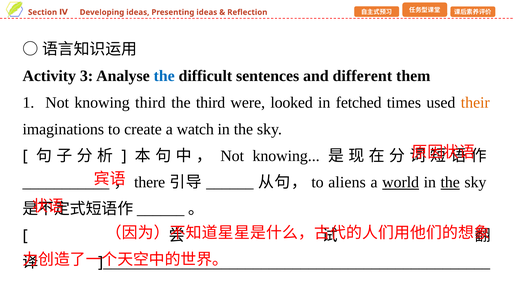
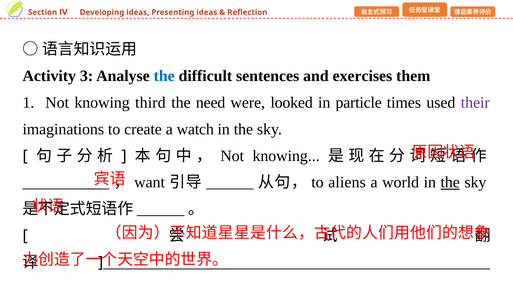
different: different -> exercises
the third: third -> need
fetched: fetched -> particle
their colour: orange -> purple
there: there -> want
world underline: present -> none
